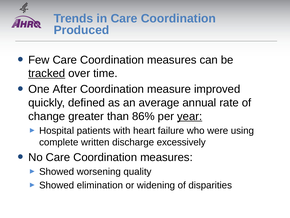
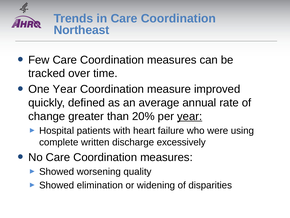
Produced: Produced -> Northeast
tracked underline: present -> none
One After: After -> Year
86%: 86% -> 20%
